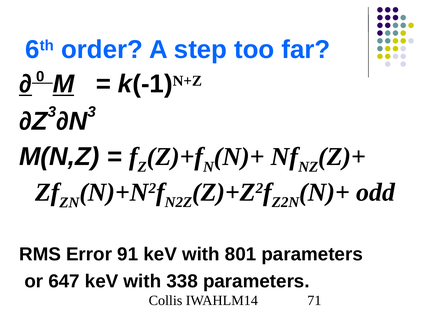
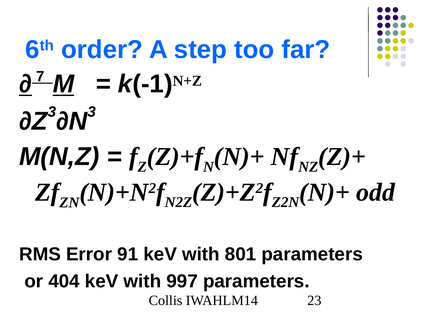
0: 0 -> 7
647: 647 -> 404
338: 338 -> 997
71: 71 -> 23
